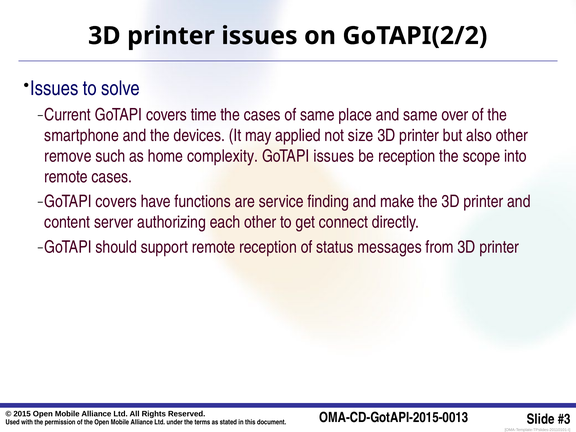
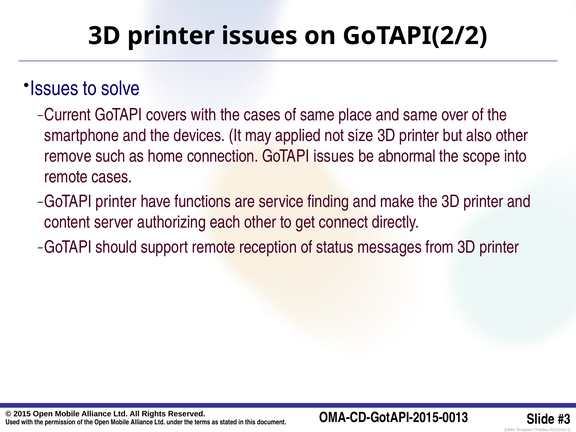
covers time: time -> with
complexity: complexity -> connection
be reception: reception -> abnormal
covers at (116, 202): covers -> printer
